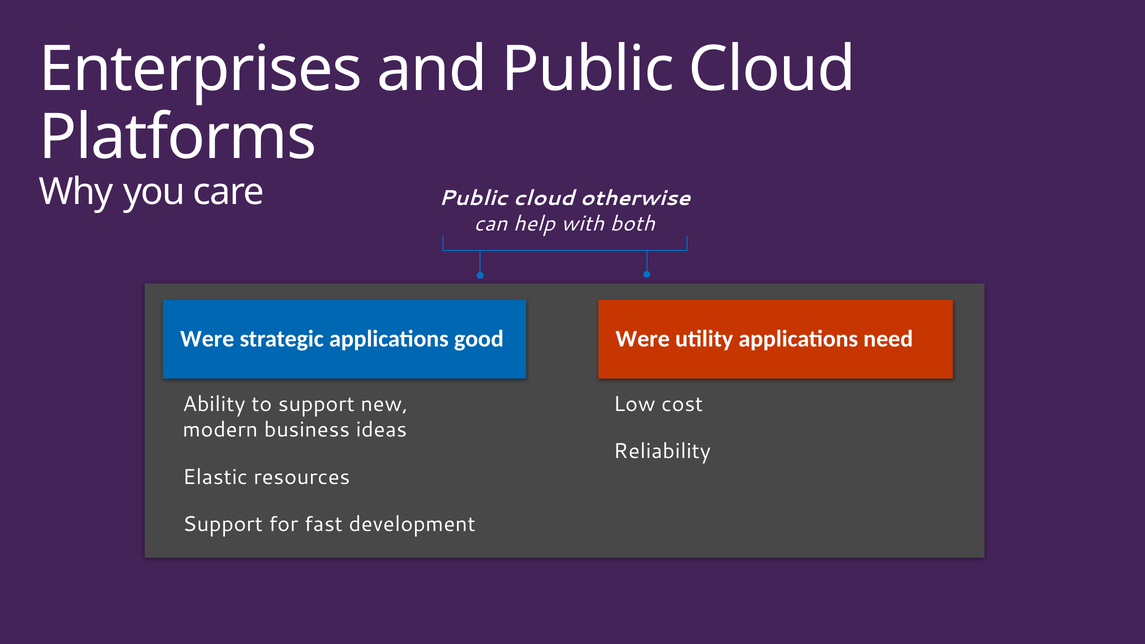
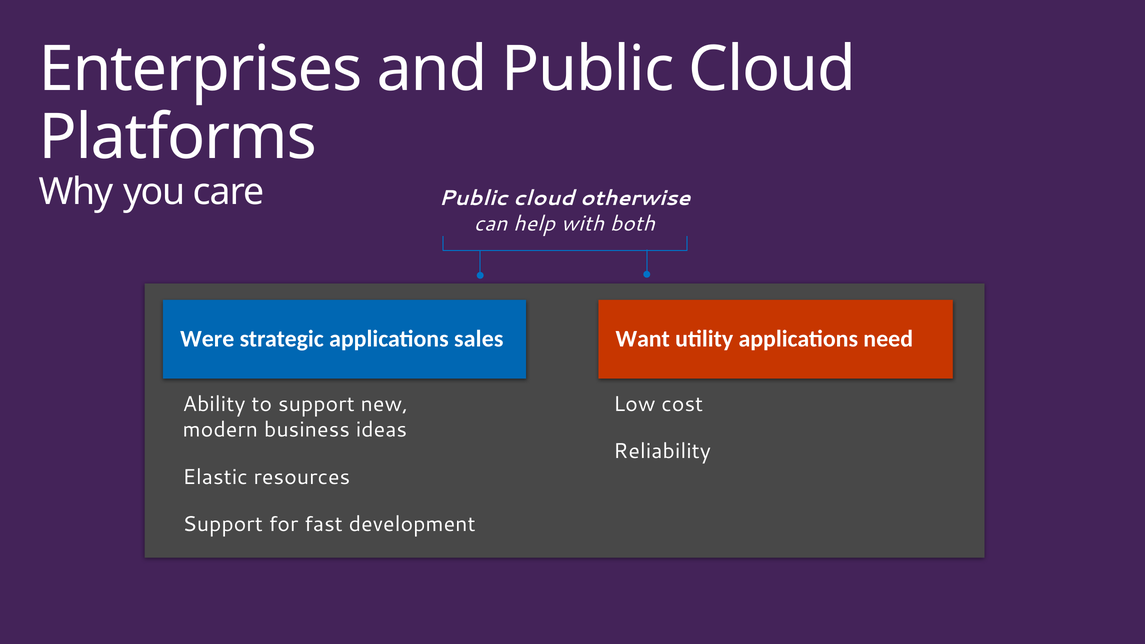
good: good -> sales
Were at (643, 339): Were -> Want
